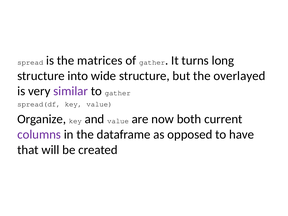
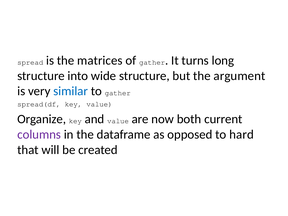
overlayed: overlayed -> argument
similar colour: purple -> blue
have: have -> hard
